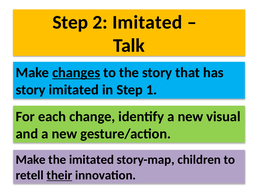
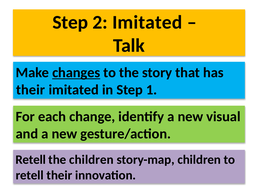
story at (31, 90): story -> their
Make at (31, 160): Make -> Retell
the imitated: imitated -> children
their at (59, 176) underline: present -> none
